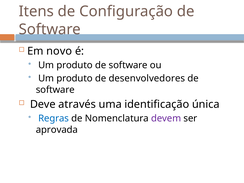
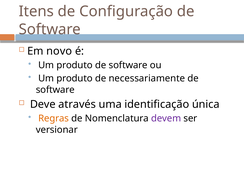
desenvolvedores: desenvolvedores -> necessariamente
Regras colour: blue -> orange
aprovada: aprovada -> versionar
